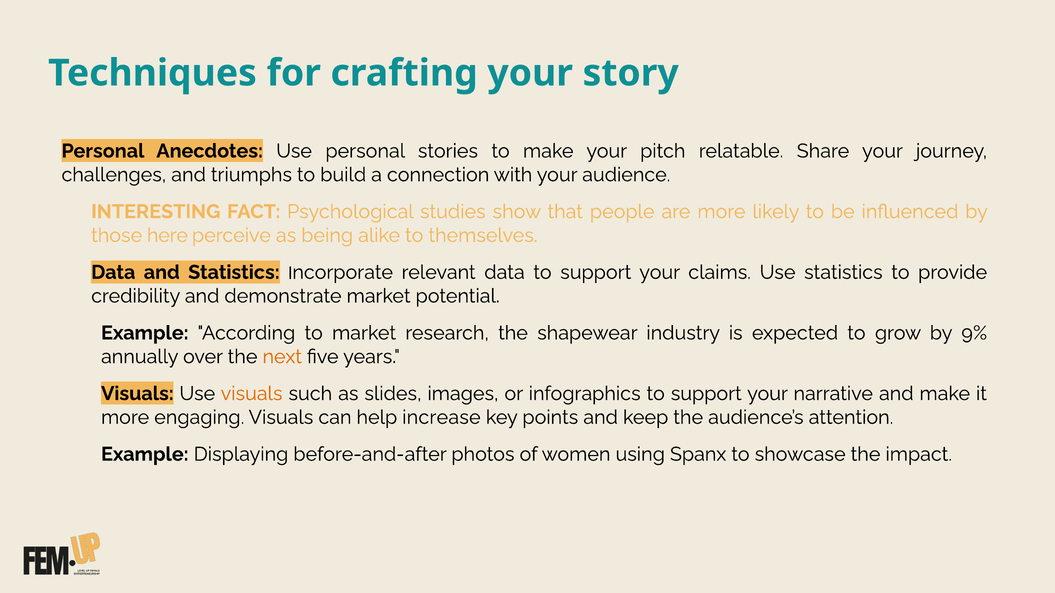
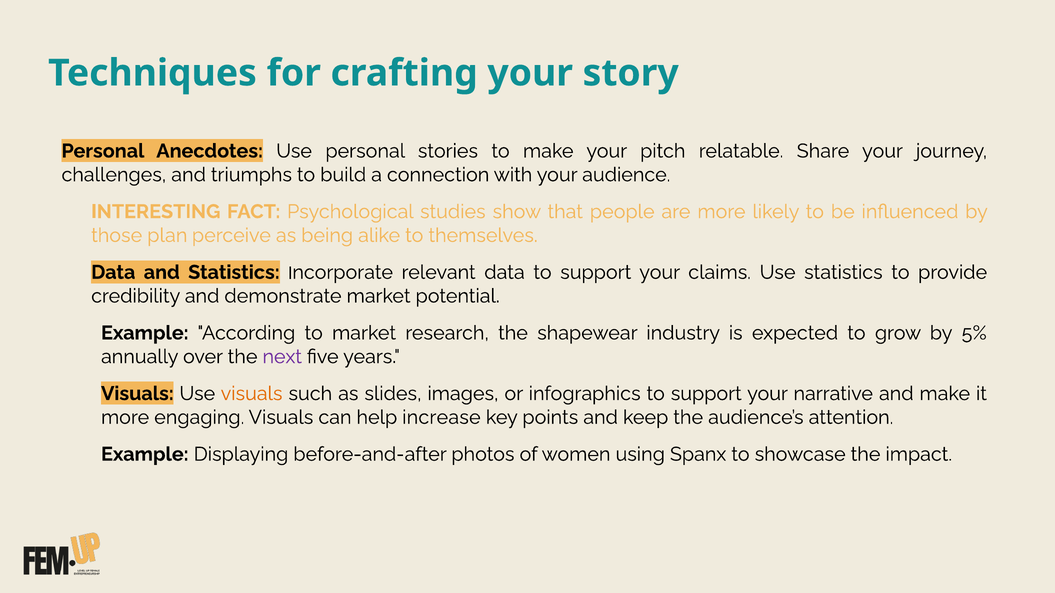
here: here -> plan
9%: 9% -> 5%
next colour: orange -> purple
